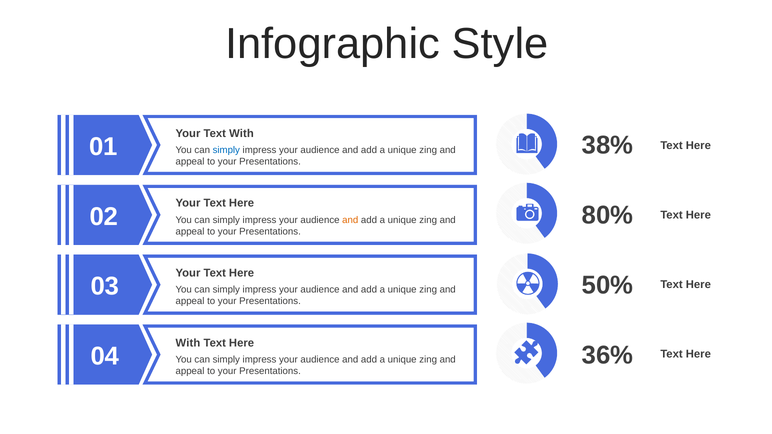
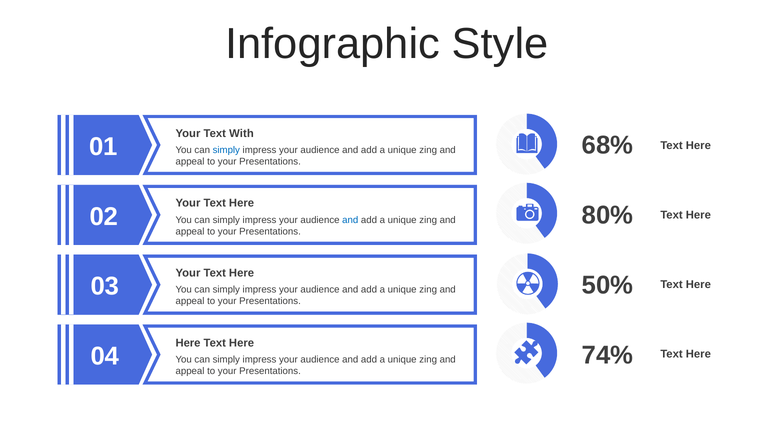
38%: 38% -> 68%
and at (350, 220) colour: orange -> blue
With at (188, 343): With -> Here
36%: 36% -> 74%
